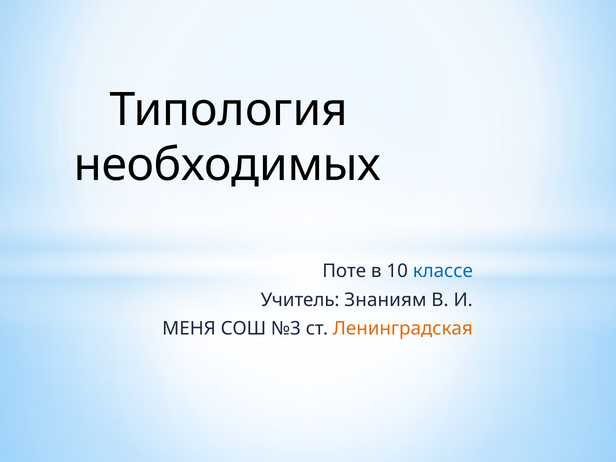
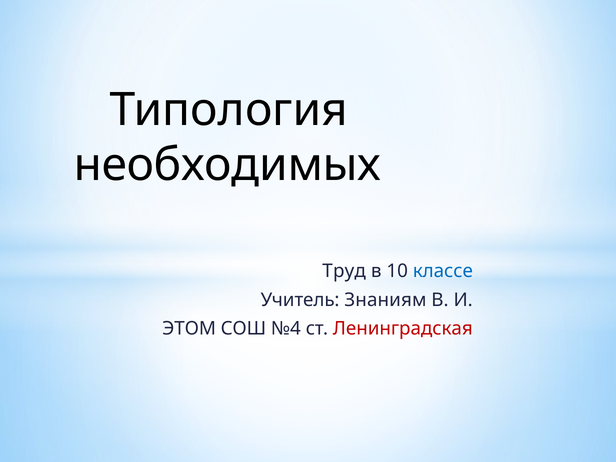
Поте: Поте -> Труд
МЕНЯ: МЕНЯ -> ЭТОМ
№3: №3 -> №4
Ленинградская colour: orange -> red
